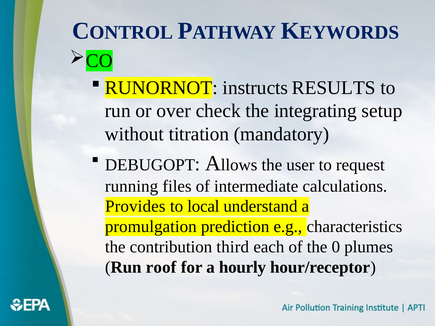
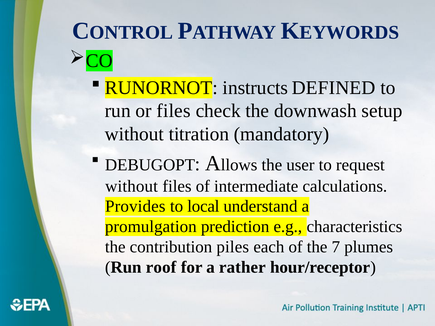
RESULTS: RESULTS -> DEFINED
or over: over -> files
integrating: integrating -> downwash
running at (132, 186): running -> without
third: third -> piles
0: 0 -> 7
hourly: hourly -> rather
